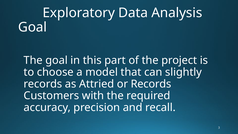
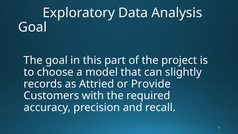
or Records: Records -> Provide
